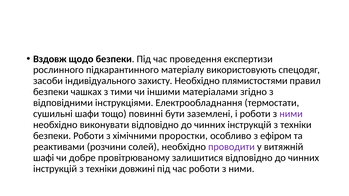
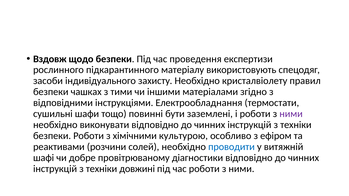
плямистостями: плямистостями -> кристалвіолету
проростки: проростки -> культурою
проводити colour: purple -> blue
залишитися: залишитися -> діагностики
